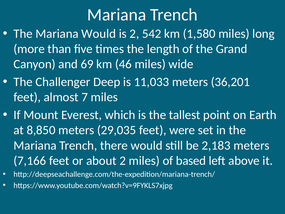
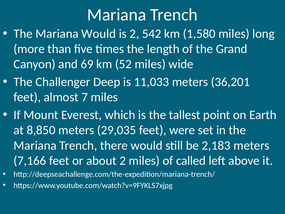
46: 46 -> 52
based: based -> called
